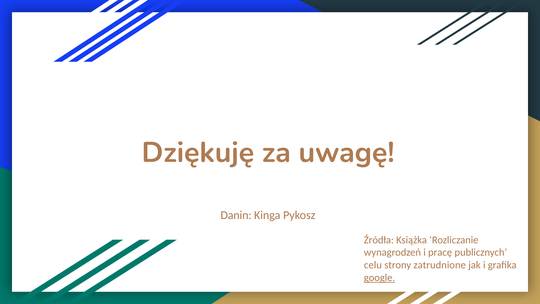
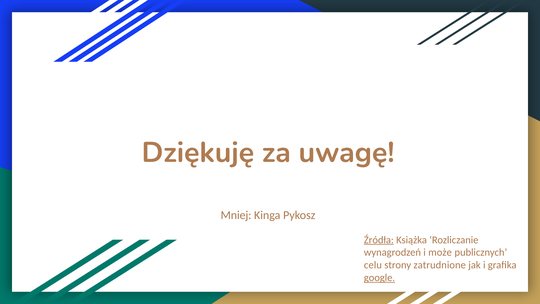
Danin: Danin -> Mniej
Źródła underline: none -> present
pracę: pracę -> może
